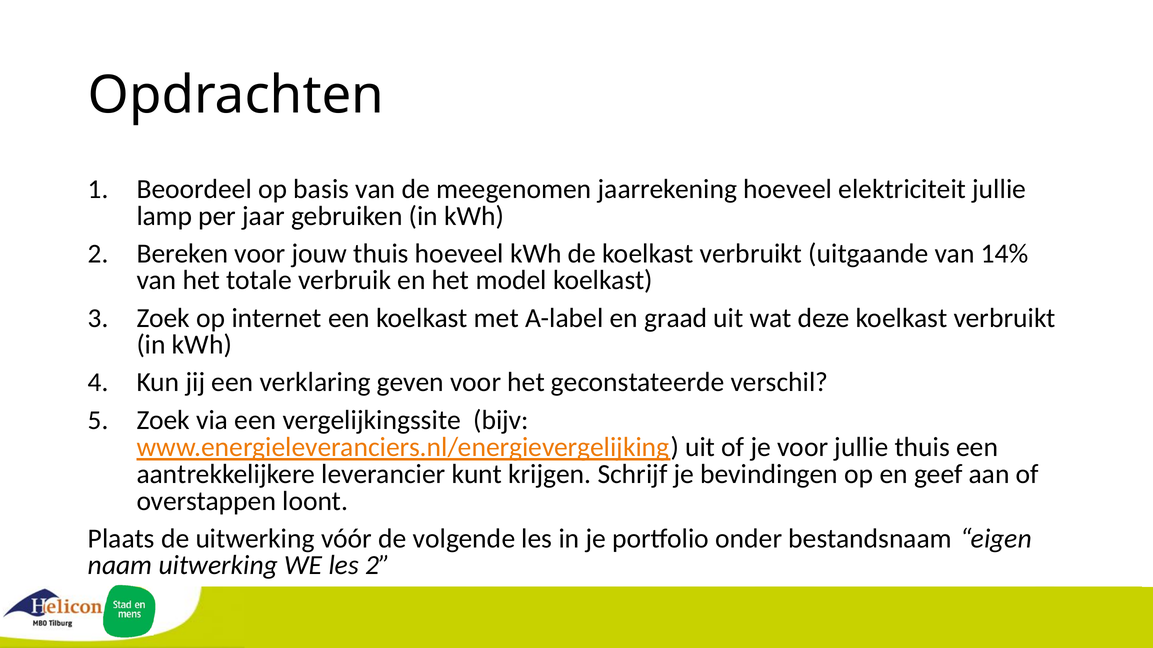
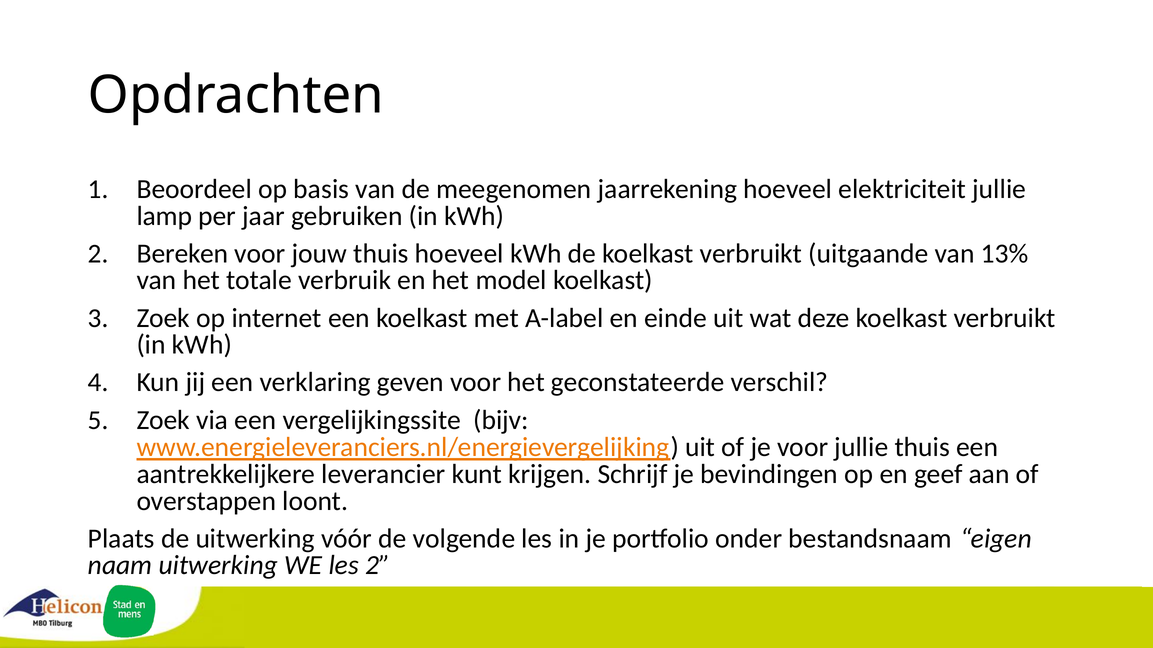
14%: 14% -> 13%
graad: graad -> einde
